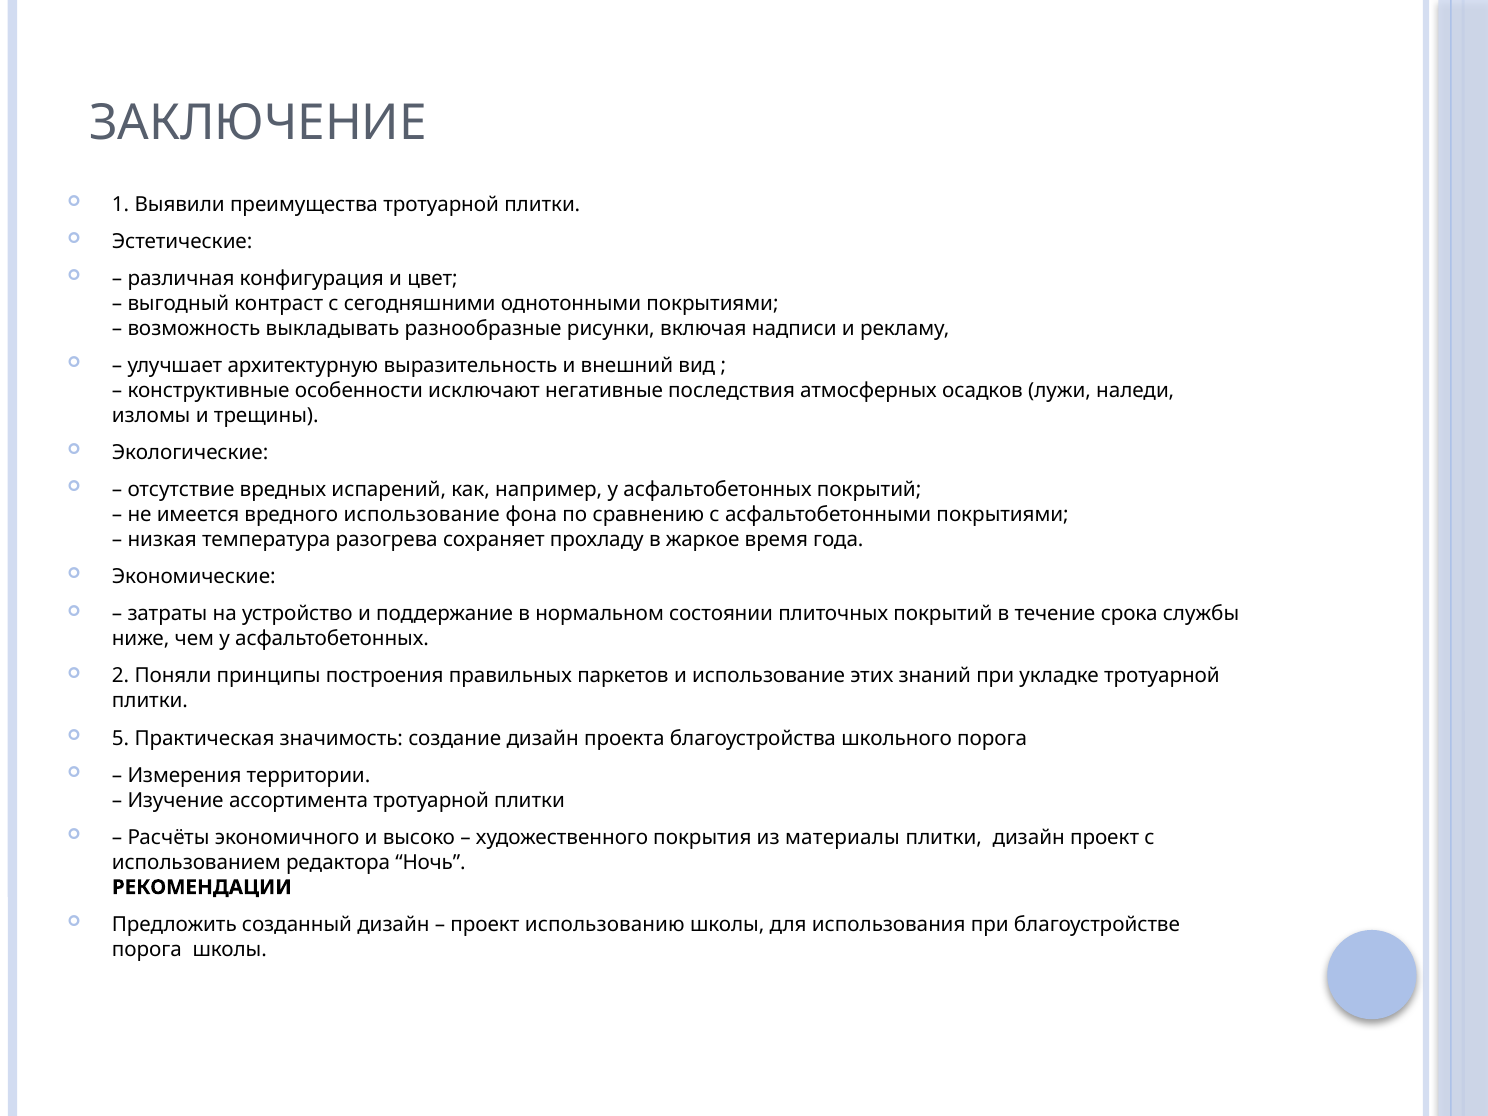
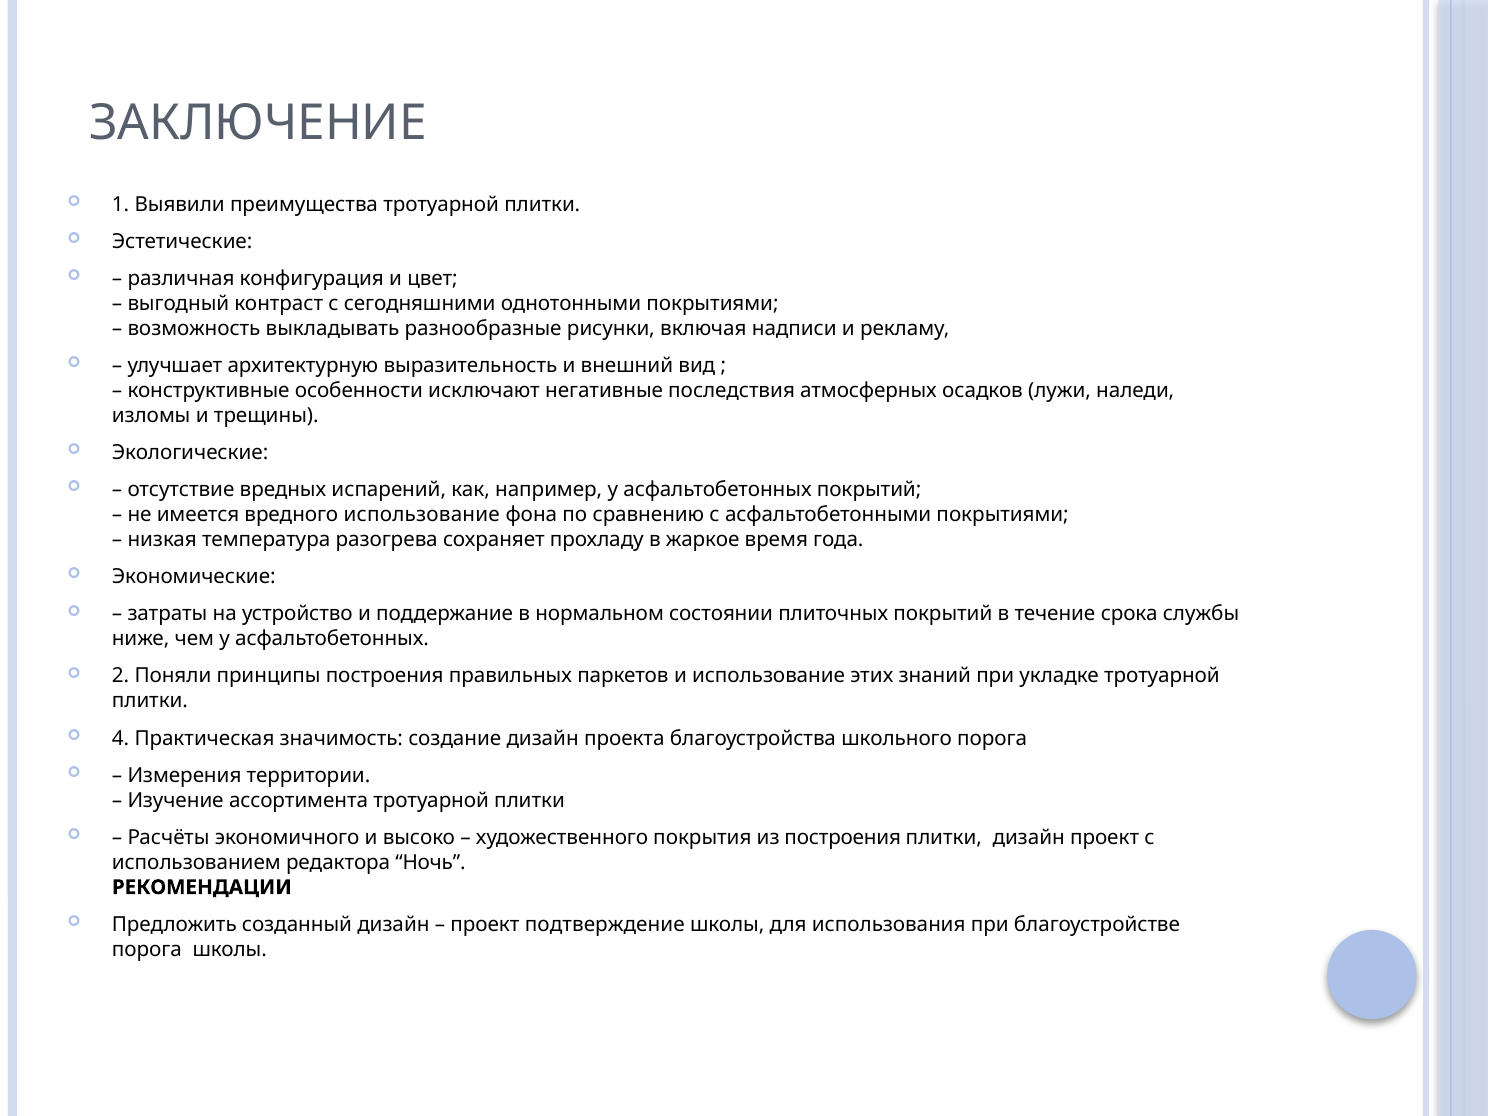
5: 5 -> 4
из материалы: материалы -> построения
использованию: использованию -> подтверждение
